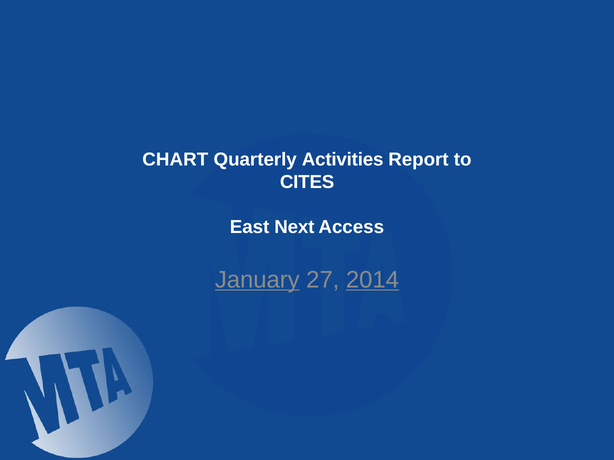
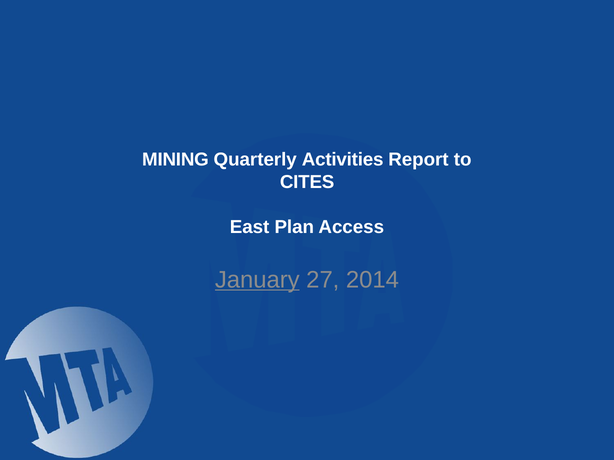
CHART: CHART -> MINING
Next: Next -> Plan
2014 underline: present -> none
